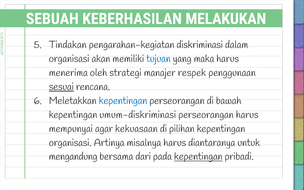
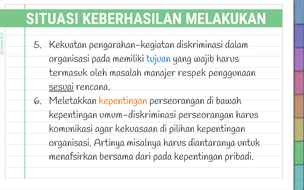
SEBUAH: SEBUAH -> SITUASI
Tindakan: Tindakan -> Kekuatan
organisasi akan: akan -> pada
maka: maka -> wajib
menerima: menerima -> termasuk
strategi: strategi -> masalah
kepentingan at (123, 101) colour: blue -> orange
mempunyai: mempunyai -> komunikasi
mengandung: mengandung -> menafsirkan
kepentingan at (198, 157) underline: present -> none
